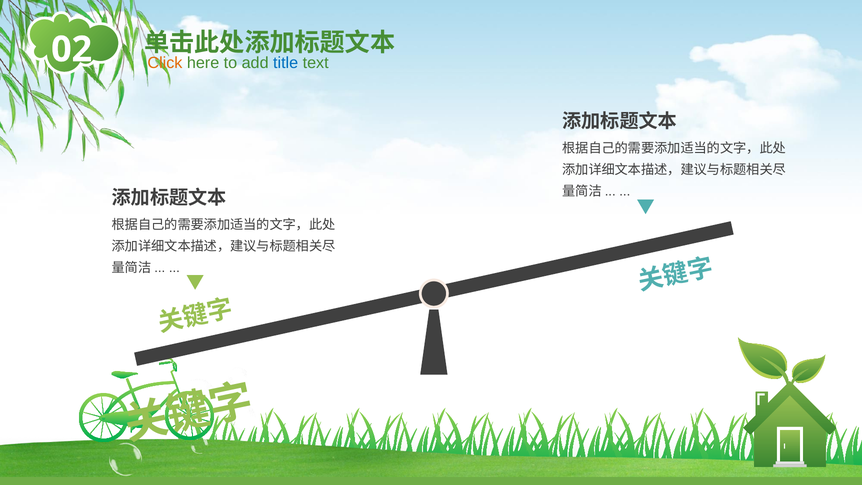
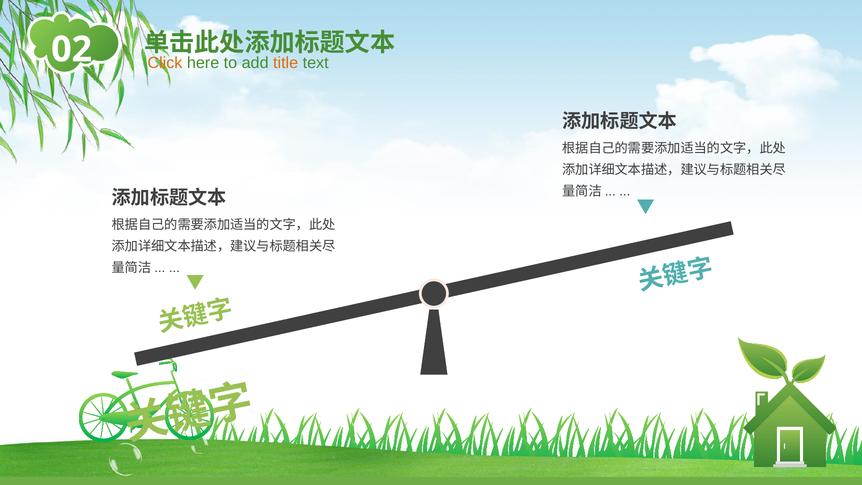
title colour: blue -> orange
